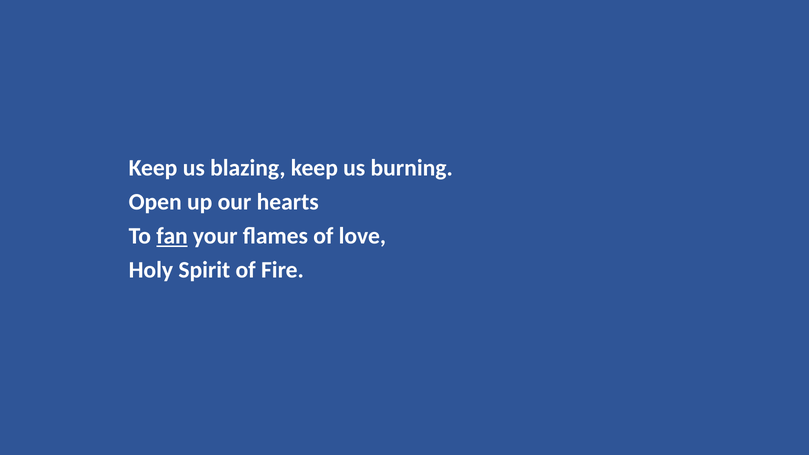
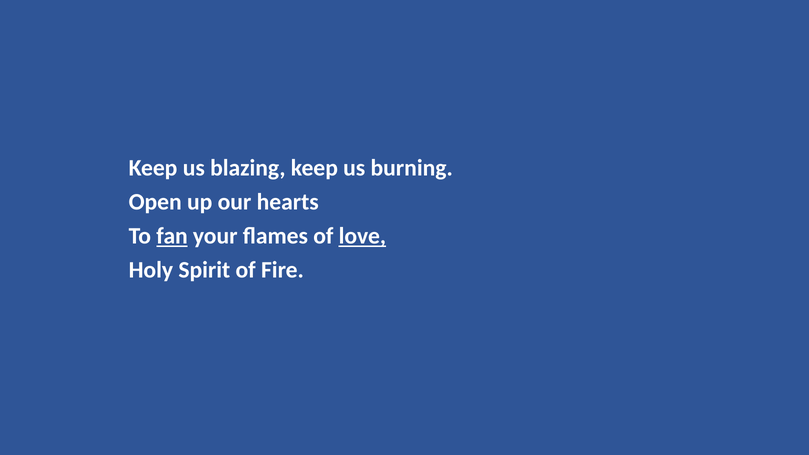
love underline: none -> present
